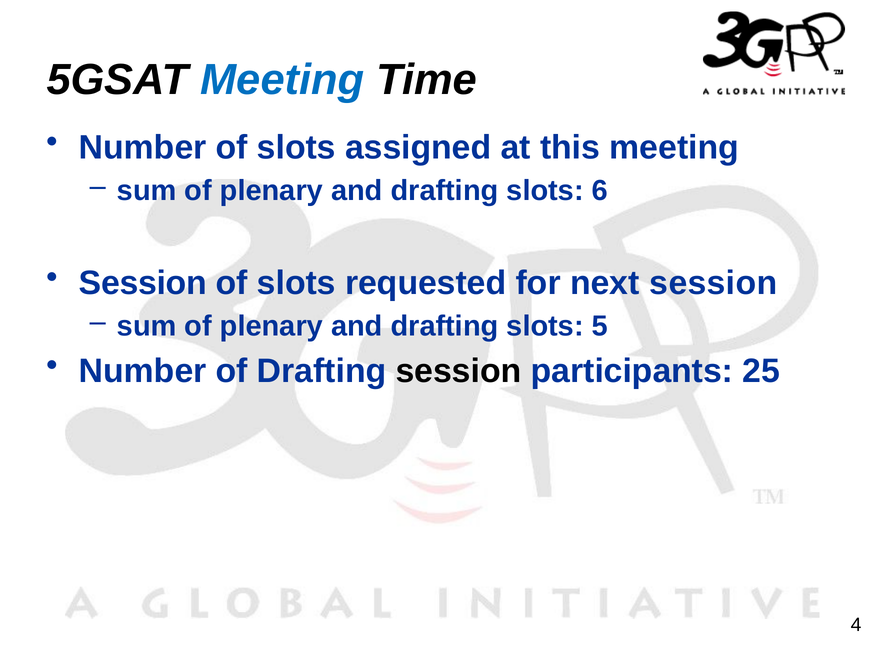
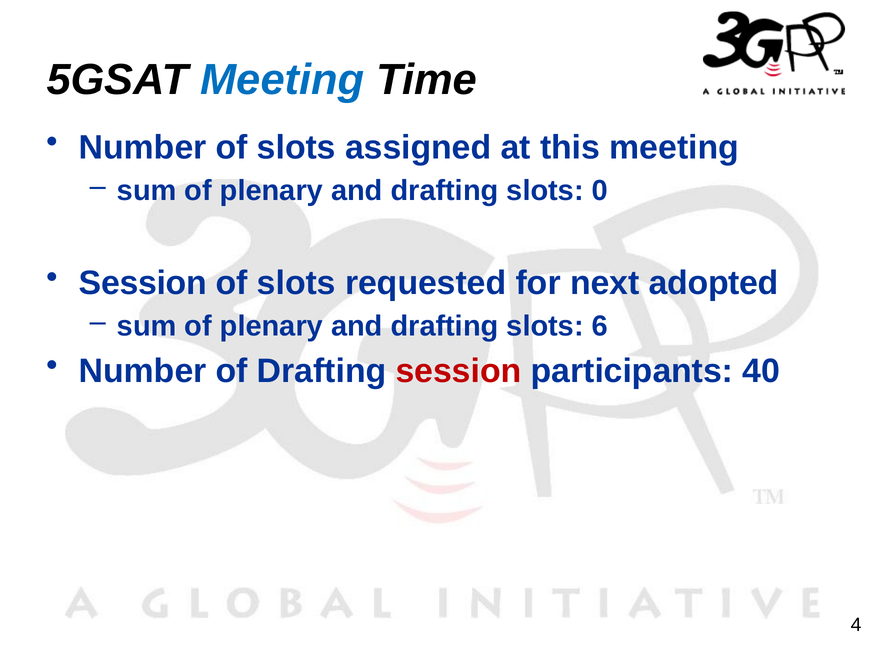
6: 6 -> 0
next session: session -> adopted
5: 5 -> 6
session at (458, 371) colour: black -> red
25: 25 -> 40
